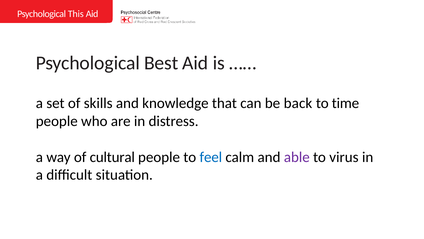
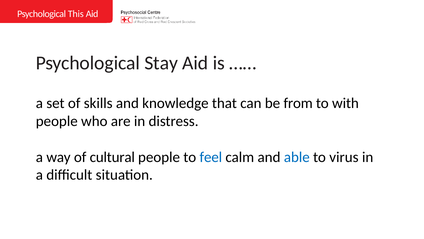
Best: Best -> Stay
back: back -> from
time: time -> with
able colour: purple -> blue
